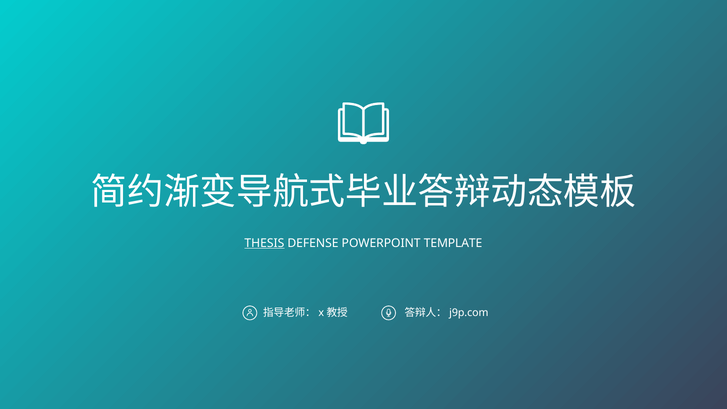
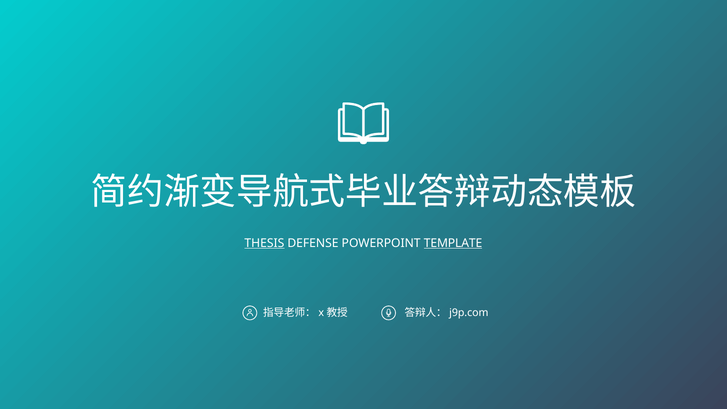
TEMPLATE underline: none -> present
